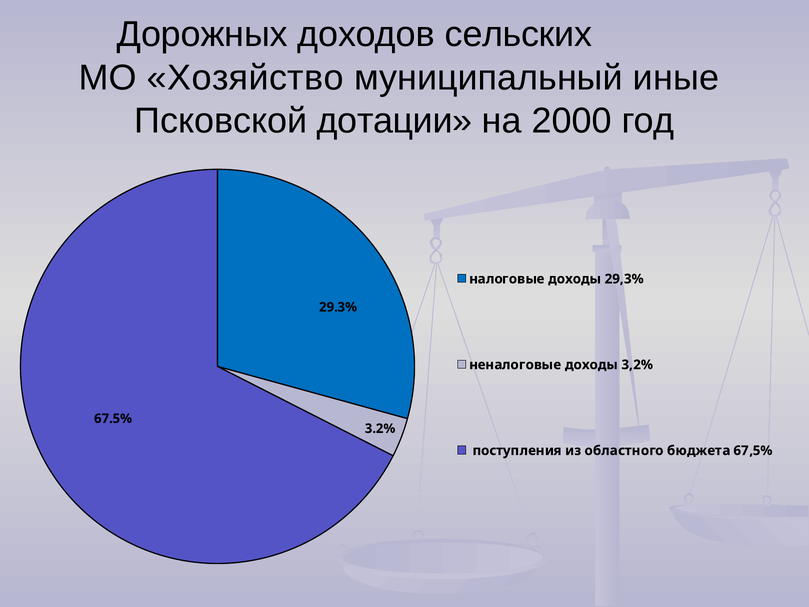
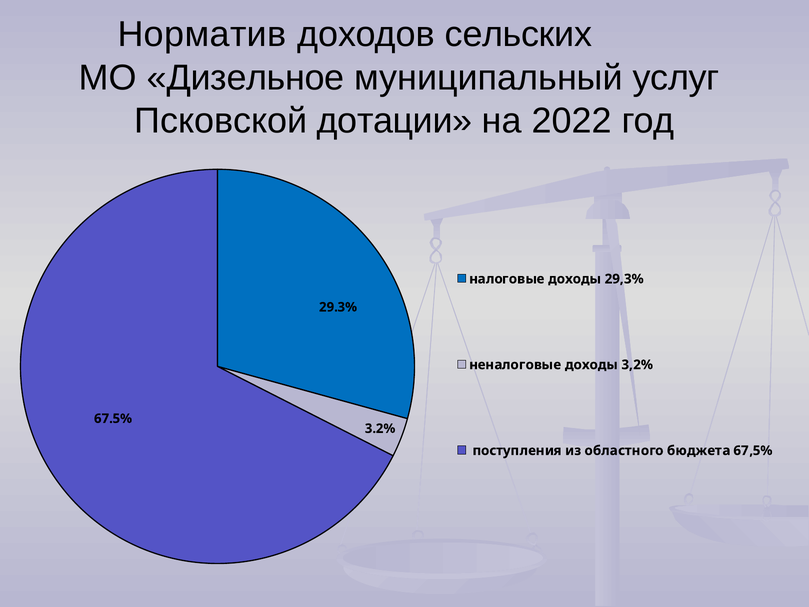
Дорожных: Дорожных -> Норматив
Хозяйство: Хозяйство -> Дизельное
иные: иные -> услуг
2000: 2000 -> 2022
